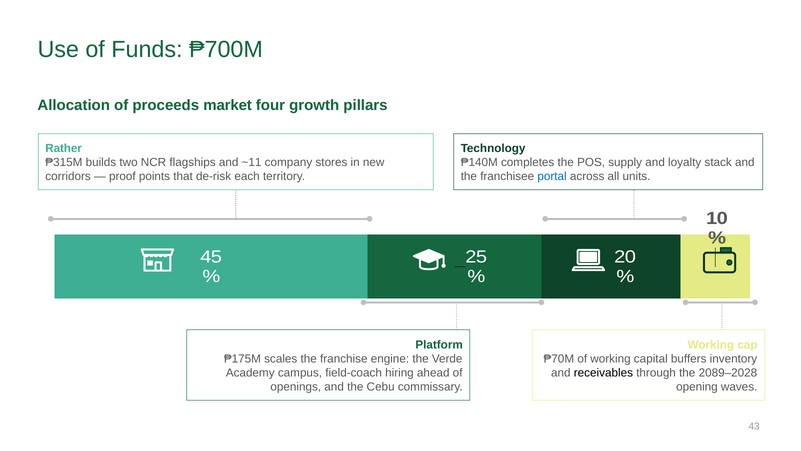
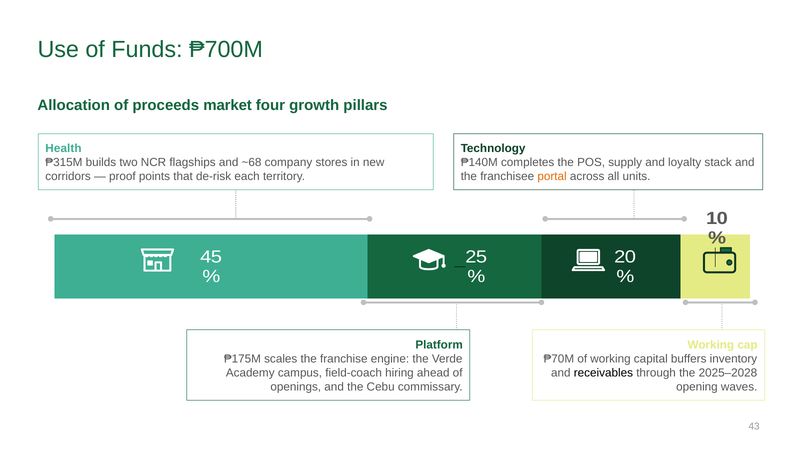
Rather: Rather -> Health
~11: ~11 -> ~68
portal colour: blue -> orange
2089–2028: 2089–2028 -> 2025–2028
